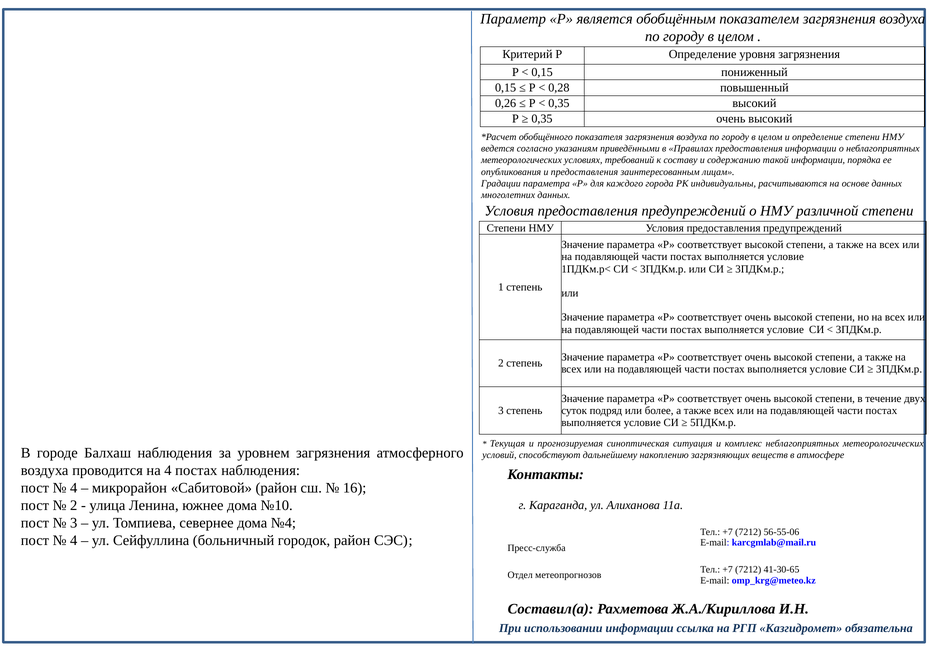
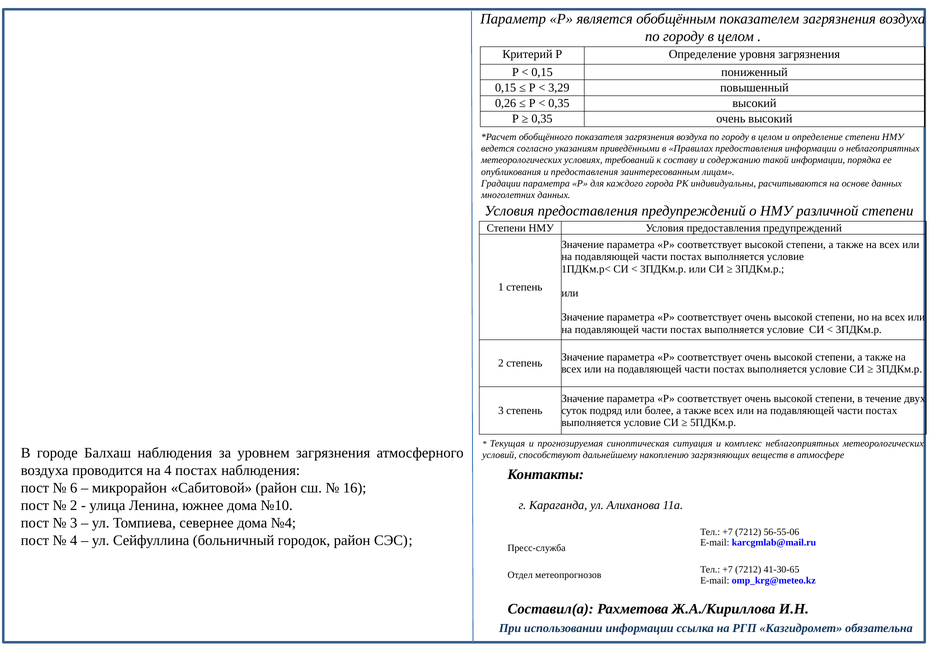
0,28: 0,28 -> 3,29
4 at (74, 488): 4 -> 6
